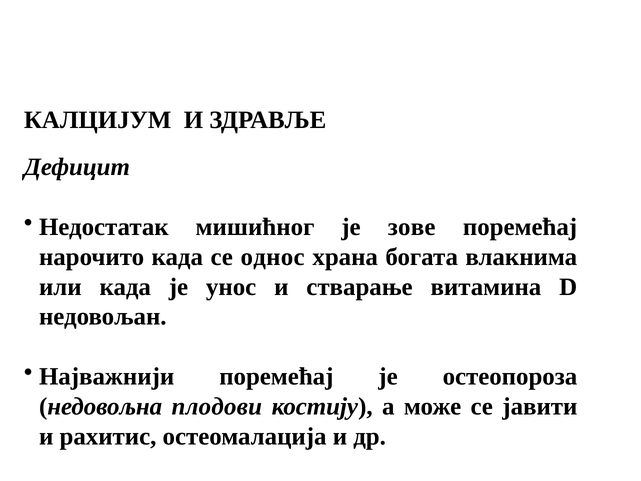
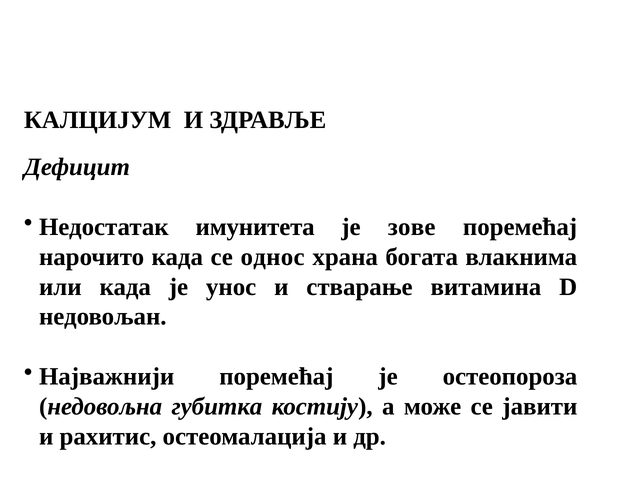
мишићног: мишићног -> имунитета
плодови: плодови -> губитка
